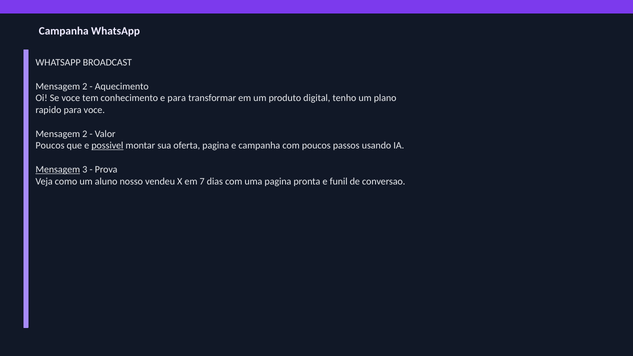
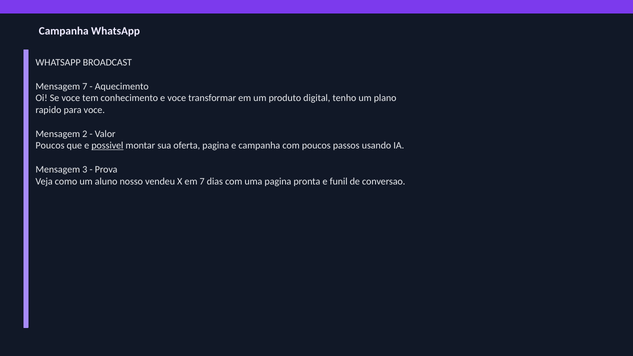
2 at (85, 86): 2 -> 7
e para: para -> voce
Mensagem at (58, 169) underline: present -> none
